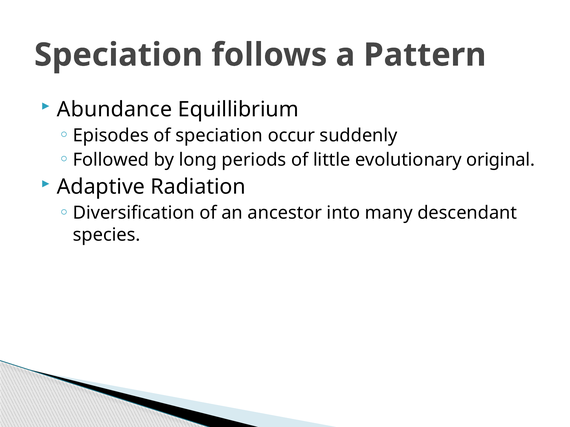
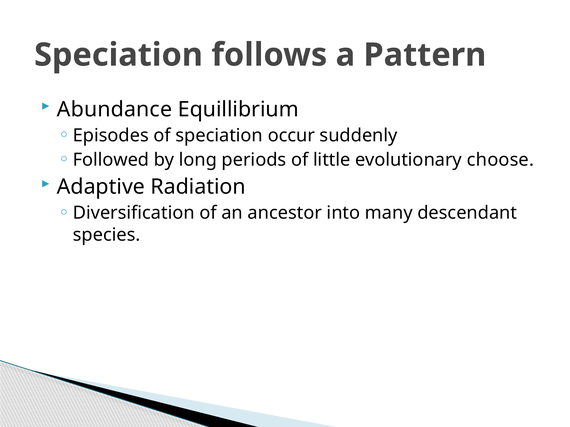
original: original -> choose
